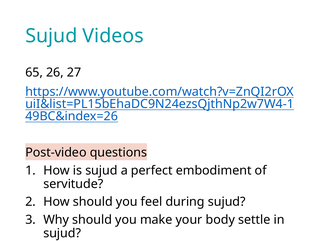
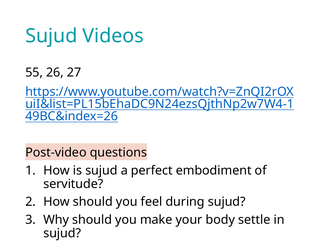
65: 65 -> 55
